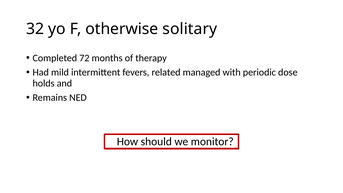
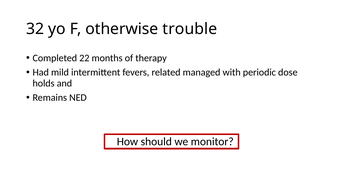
solitary: solitary -> trouble
72: 72 -> 22
